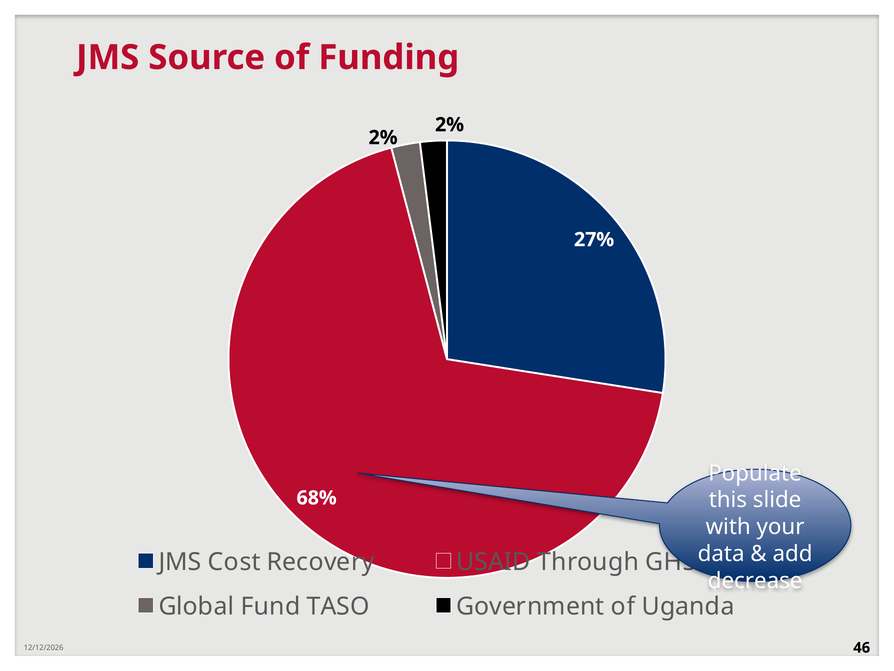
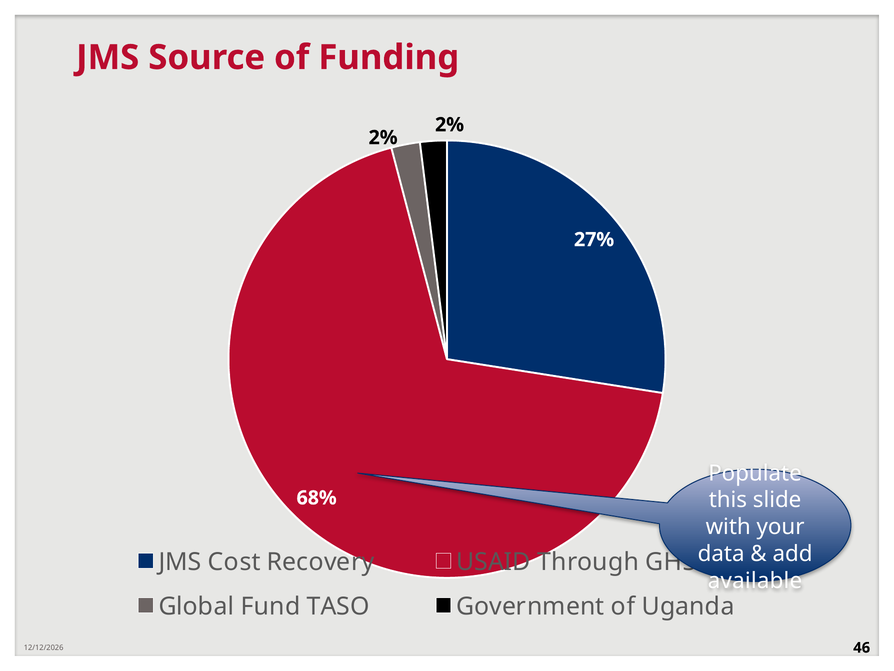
decrease: decrease -> available
